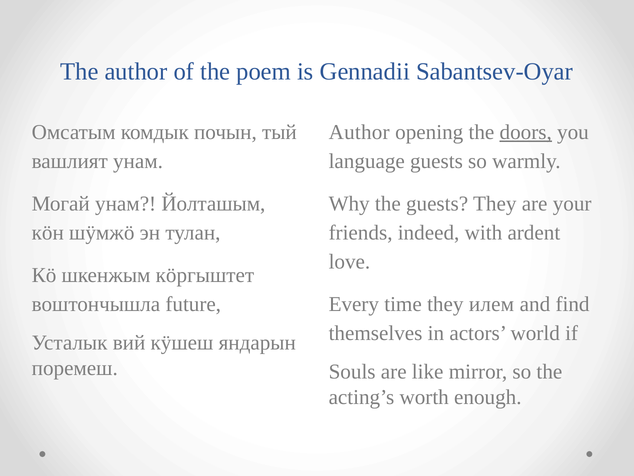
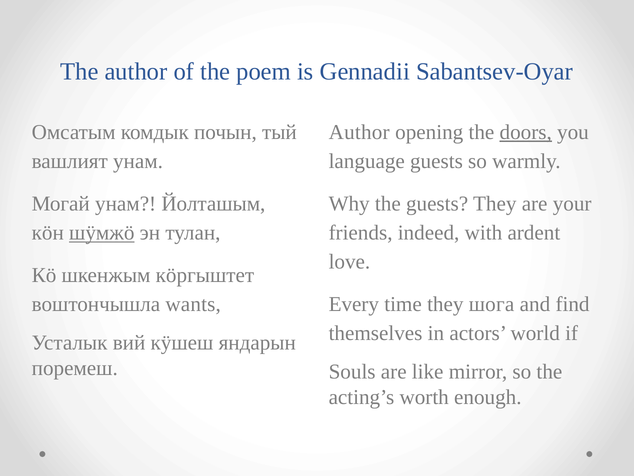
шӱмжӧ underline: none -> present
future: future -> wants
илем: илем -> шога
